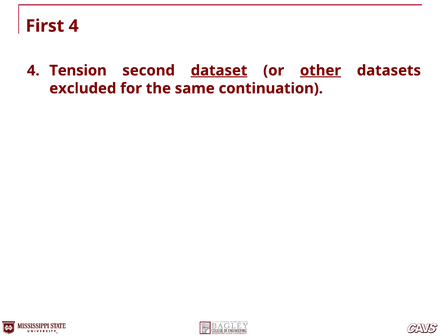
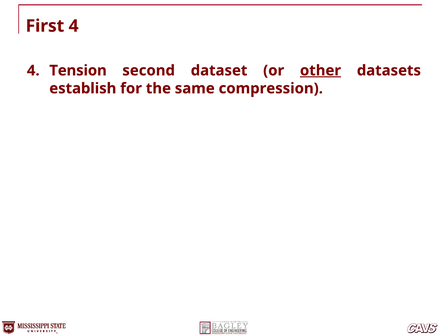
dataset underline: present -> none
excluded: excluded -> establish
continuation: continuation -> compression
